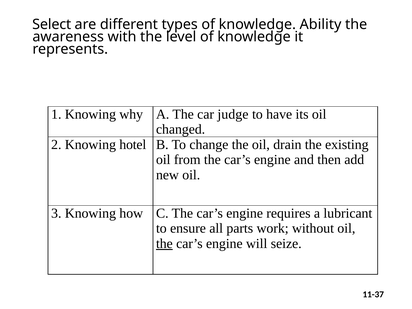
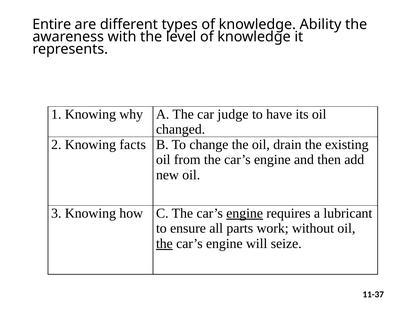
Select: Select -> Entire
hotel: hotel -> facts
engine at (245, 213) underline: none -> present
